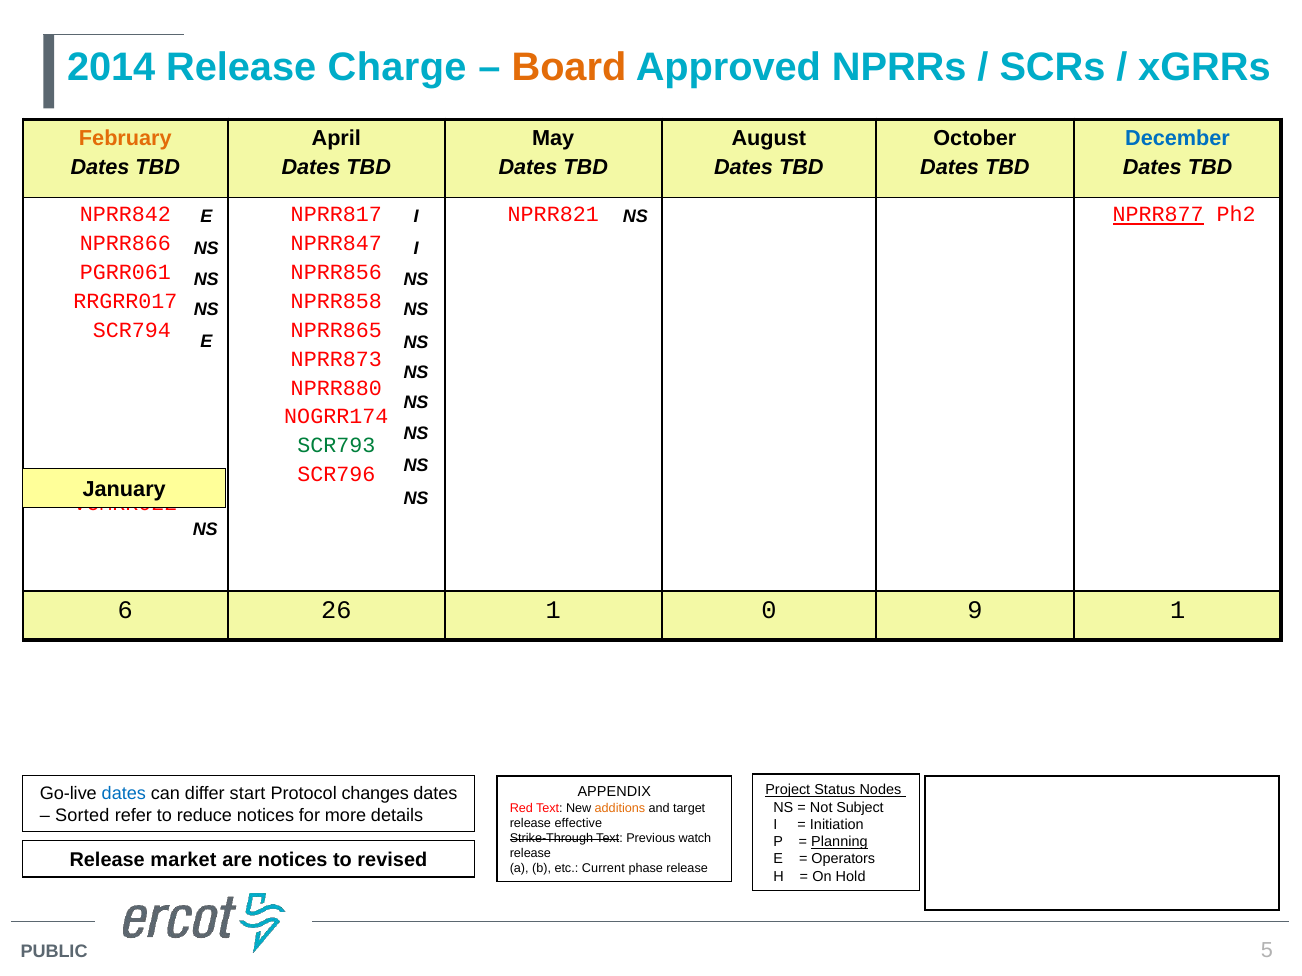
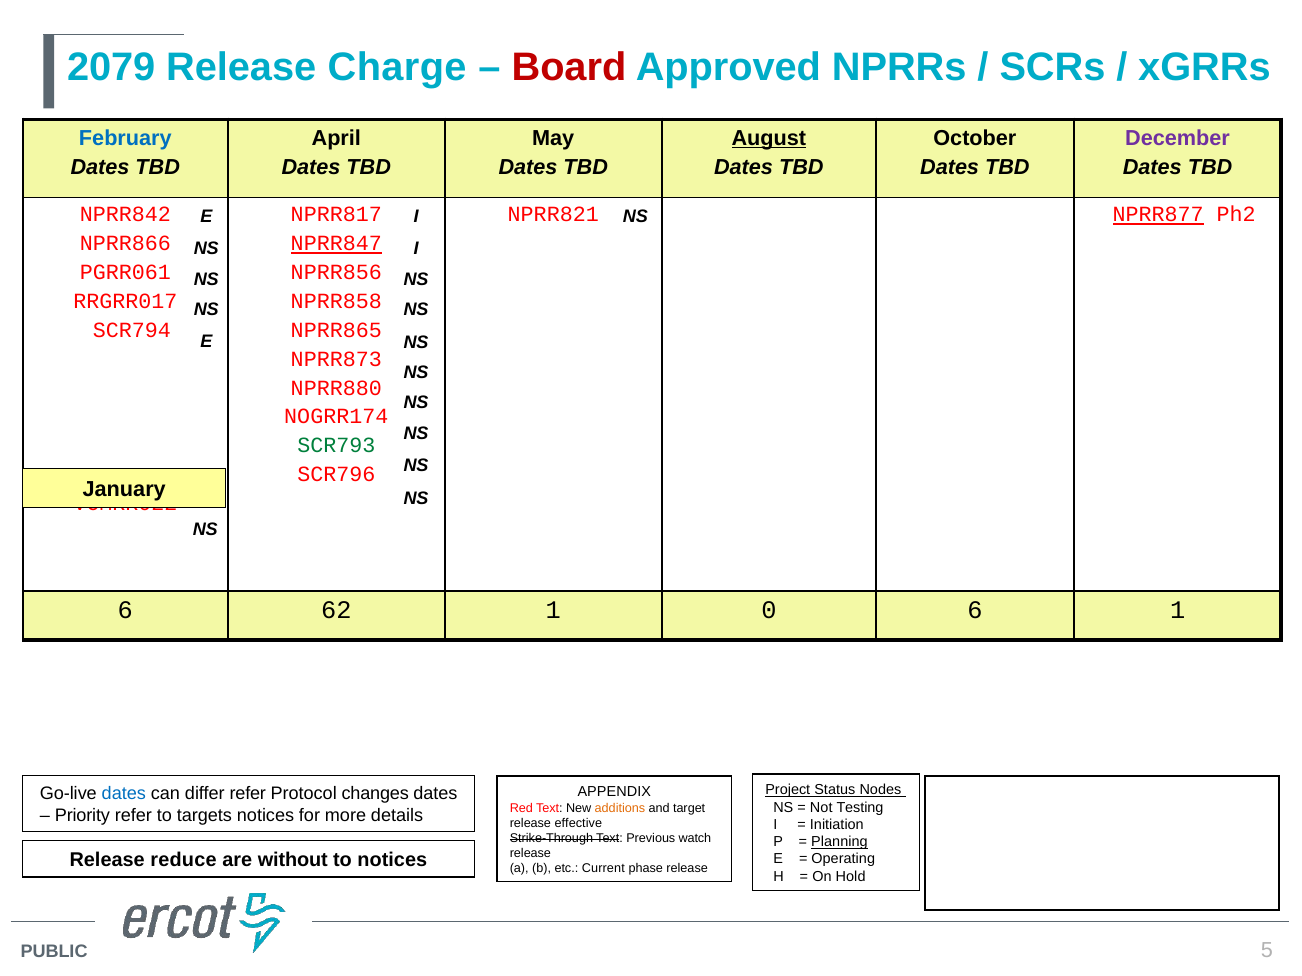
2014: 2014 -> 2079
Board colour: orange -> red
February colour: orange -> blue
August underline: none -> present
December colour: blue -> purple
NPRR847 underline: none -> present
26: 26 -> 62
0 9: 9 -> 6
differ start: start -> refer
Subject: Subject -> Testing
Sorted: Sorted -> Priority
reduce: reduce -> targets
market: market -> reduce
are notices: notices -> without
to revised: revised -> notices
Operators: Operators -> Operating
